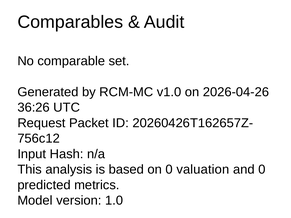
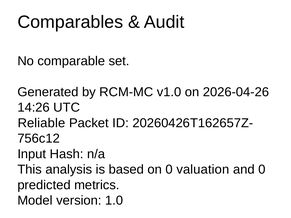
36:26: 36:26 -> 14:26
Request: Request -> Reliable
